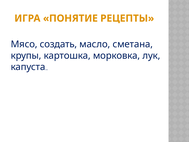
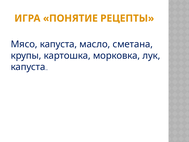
Мясо создать: создать -> капуста
